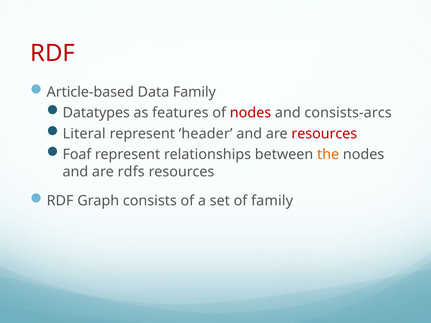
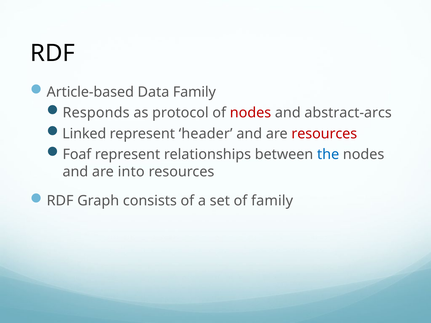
RDF at (53, 53) colour: red -> black
Datatypes: Datatypes -> Responds
features: features -> protocol
consists-arcs: consists-arcs -> abstract-arcs
Literal: Literal -> Linked
the colour: orange -> blue
rdfs: rdfs -> into
